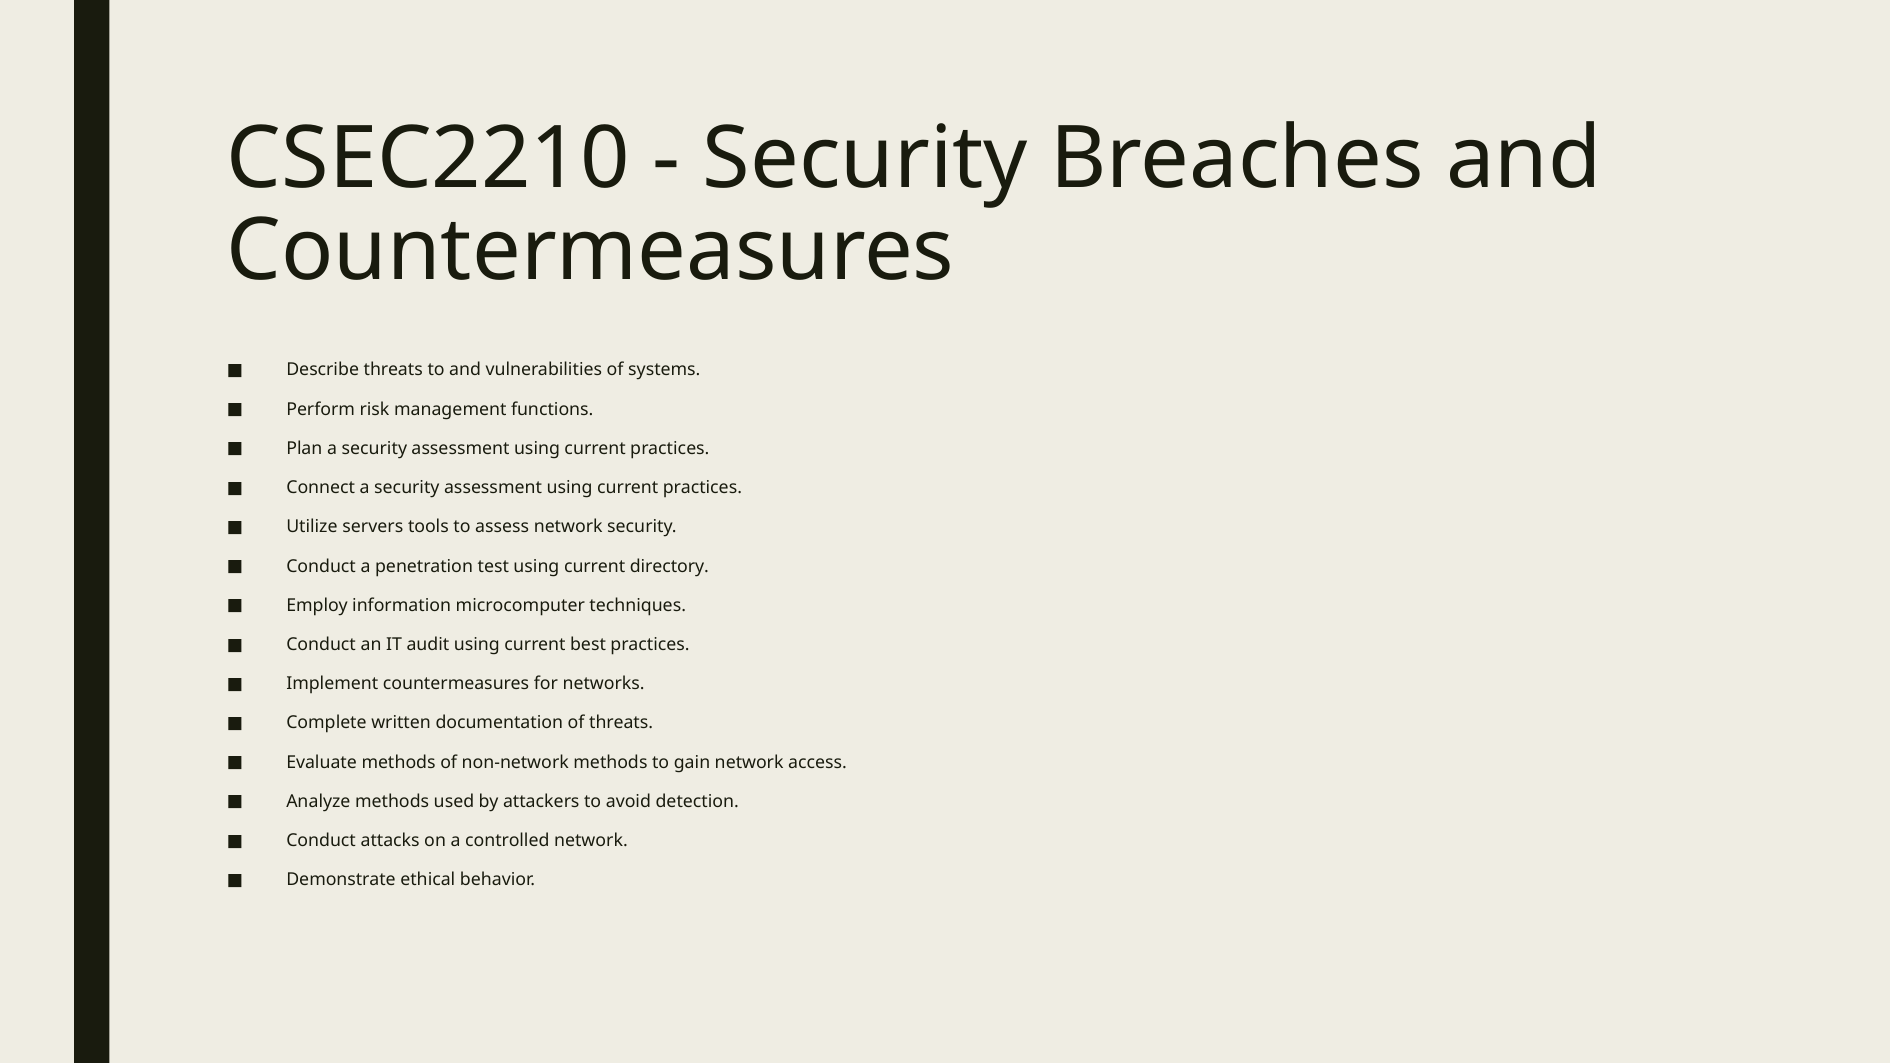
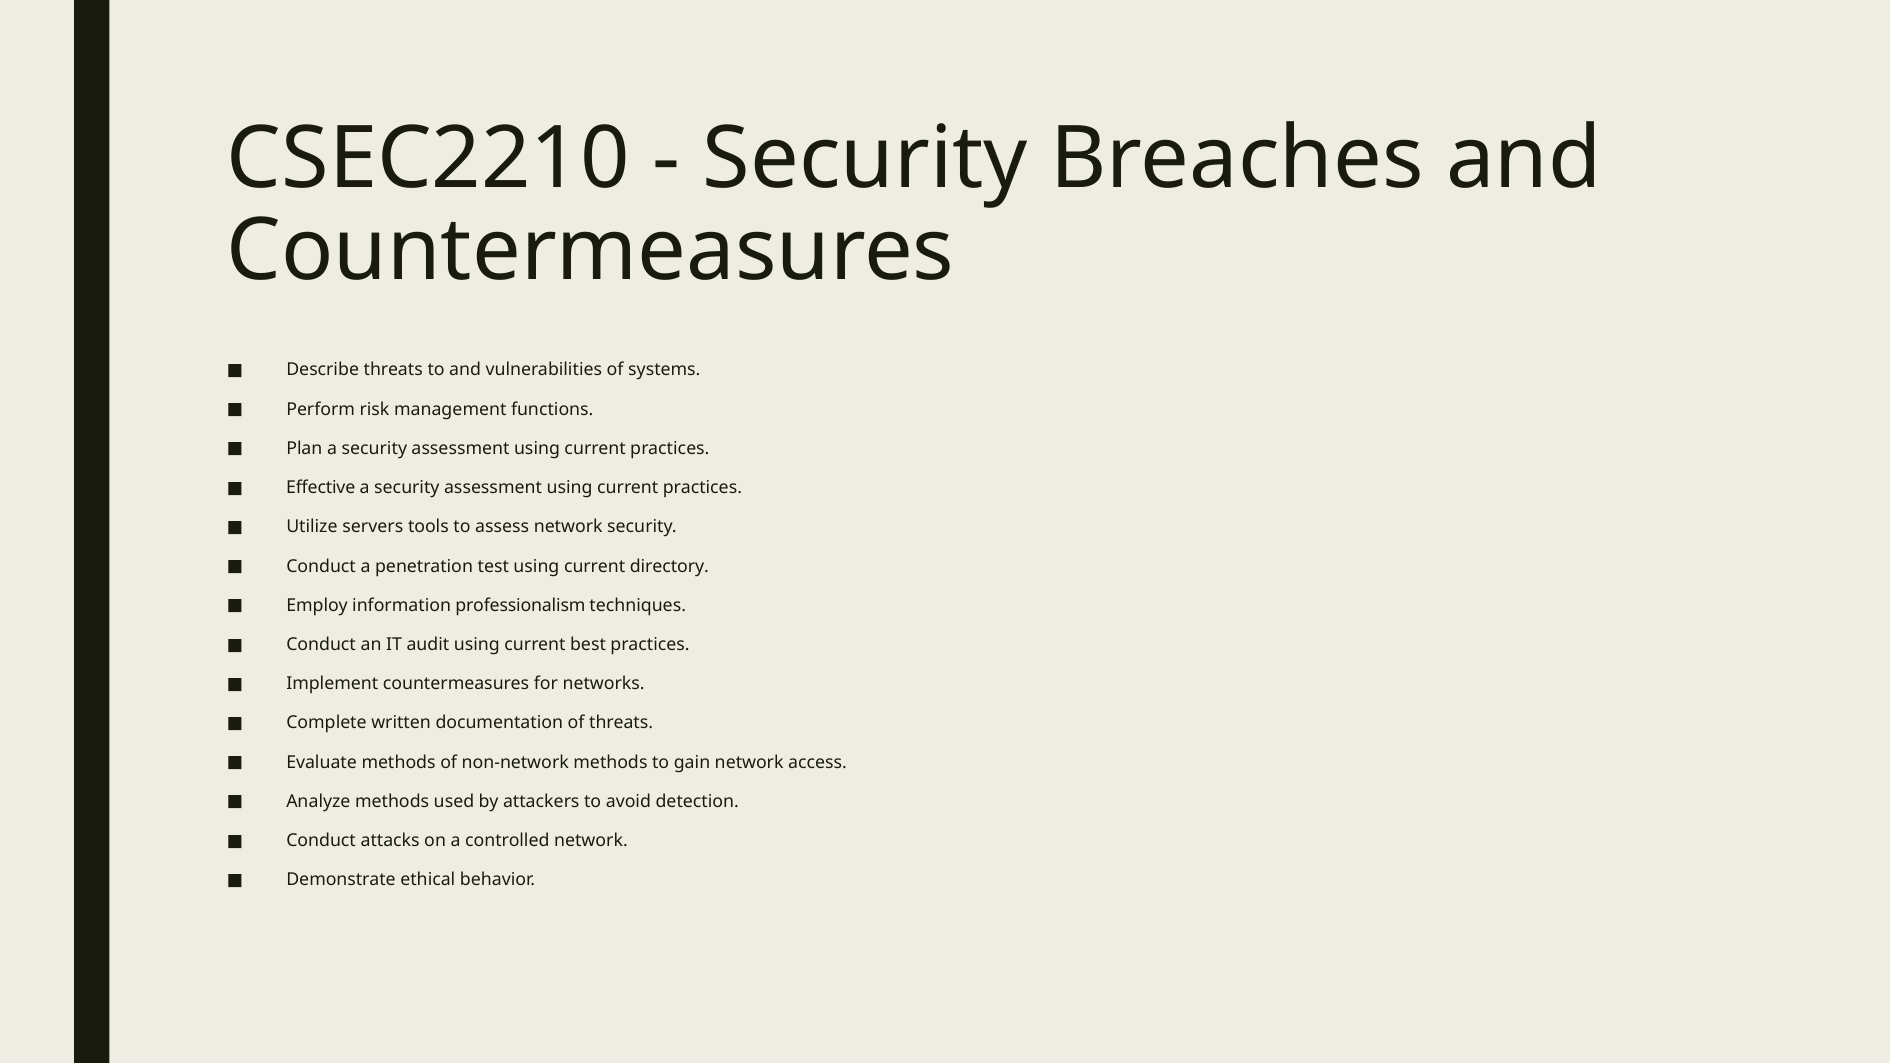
Connect: Connect -> Effective
microcomputer: microcomputer -> professionalism
